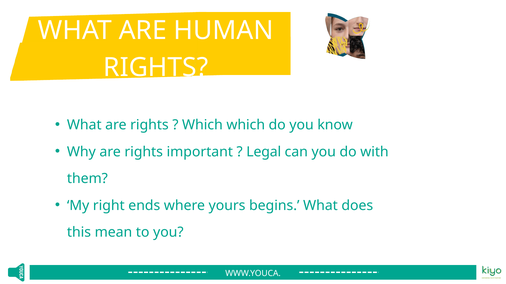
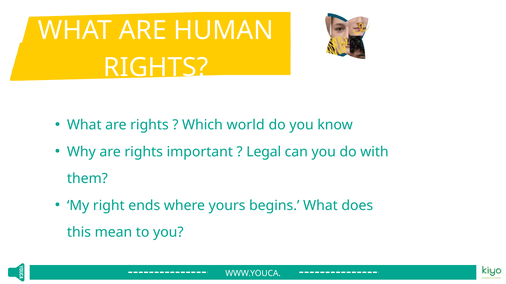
Which which: which -> world
